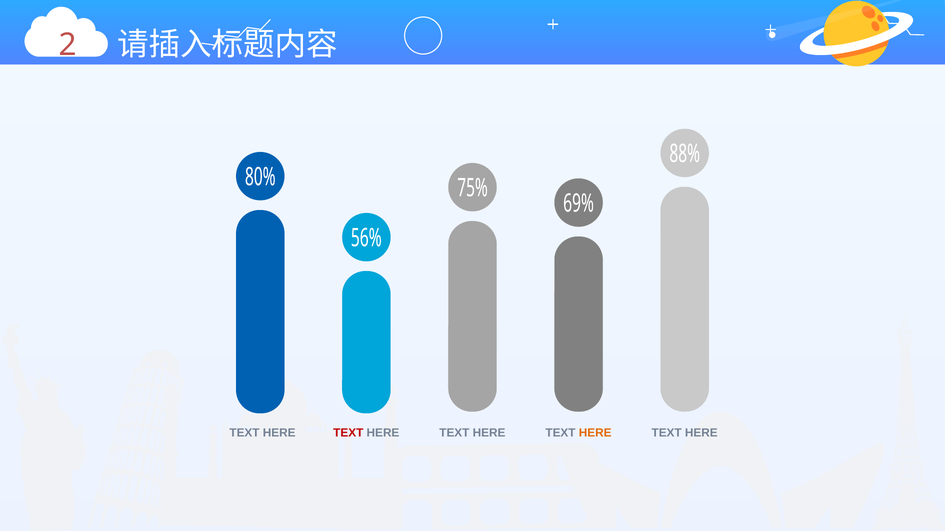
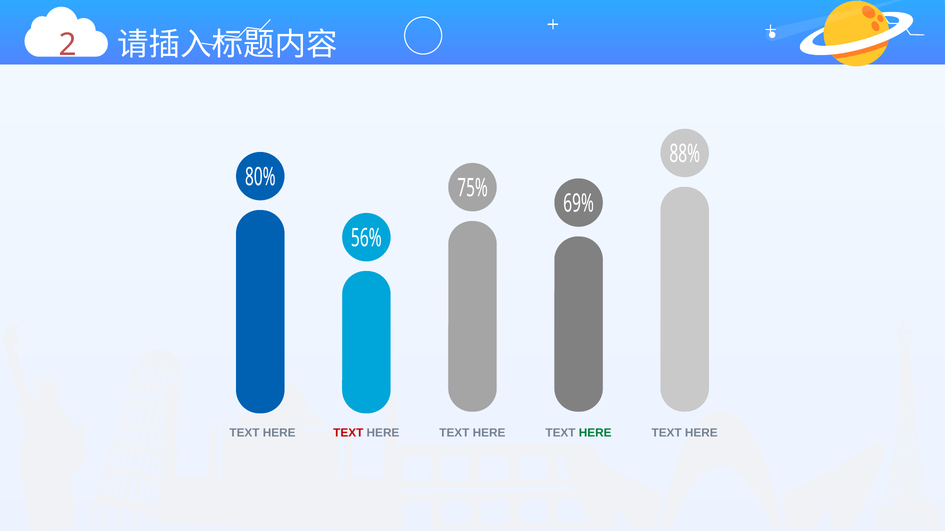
HERE at (595, 434) colour: orange -> green
